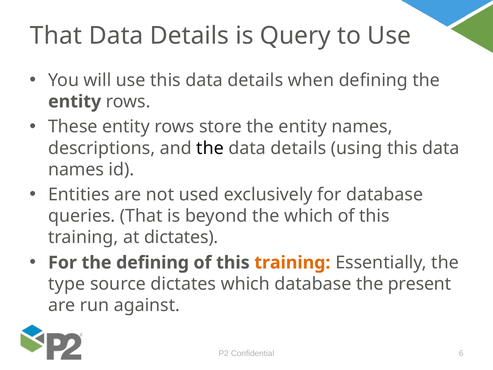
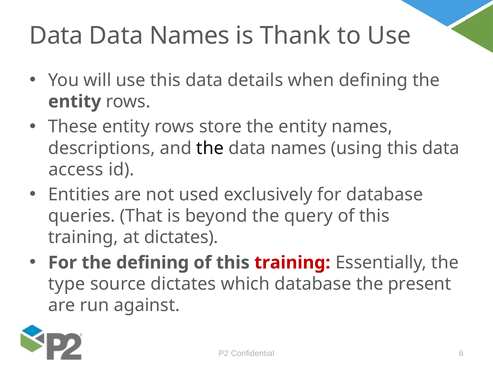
That at (56, 36): That -> Data
Details at (189, 36): Details -> Names
Query: Query -> Thank
details at (298, 148): details -> names
names at (76, 169): names -> access
the which: which -> query
training at (292, 262) colour: orange -> red
